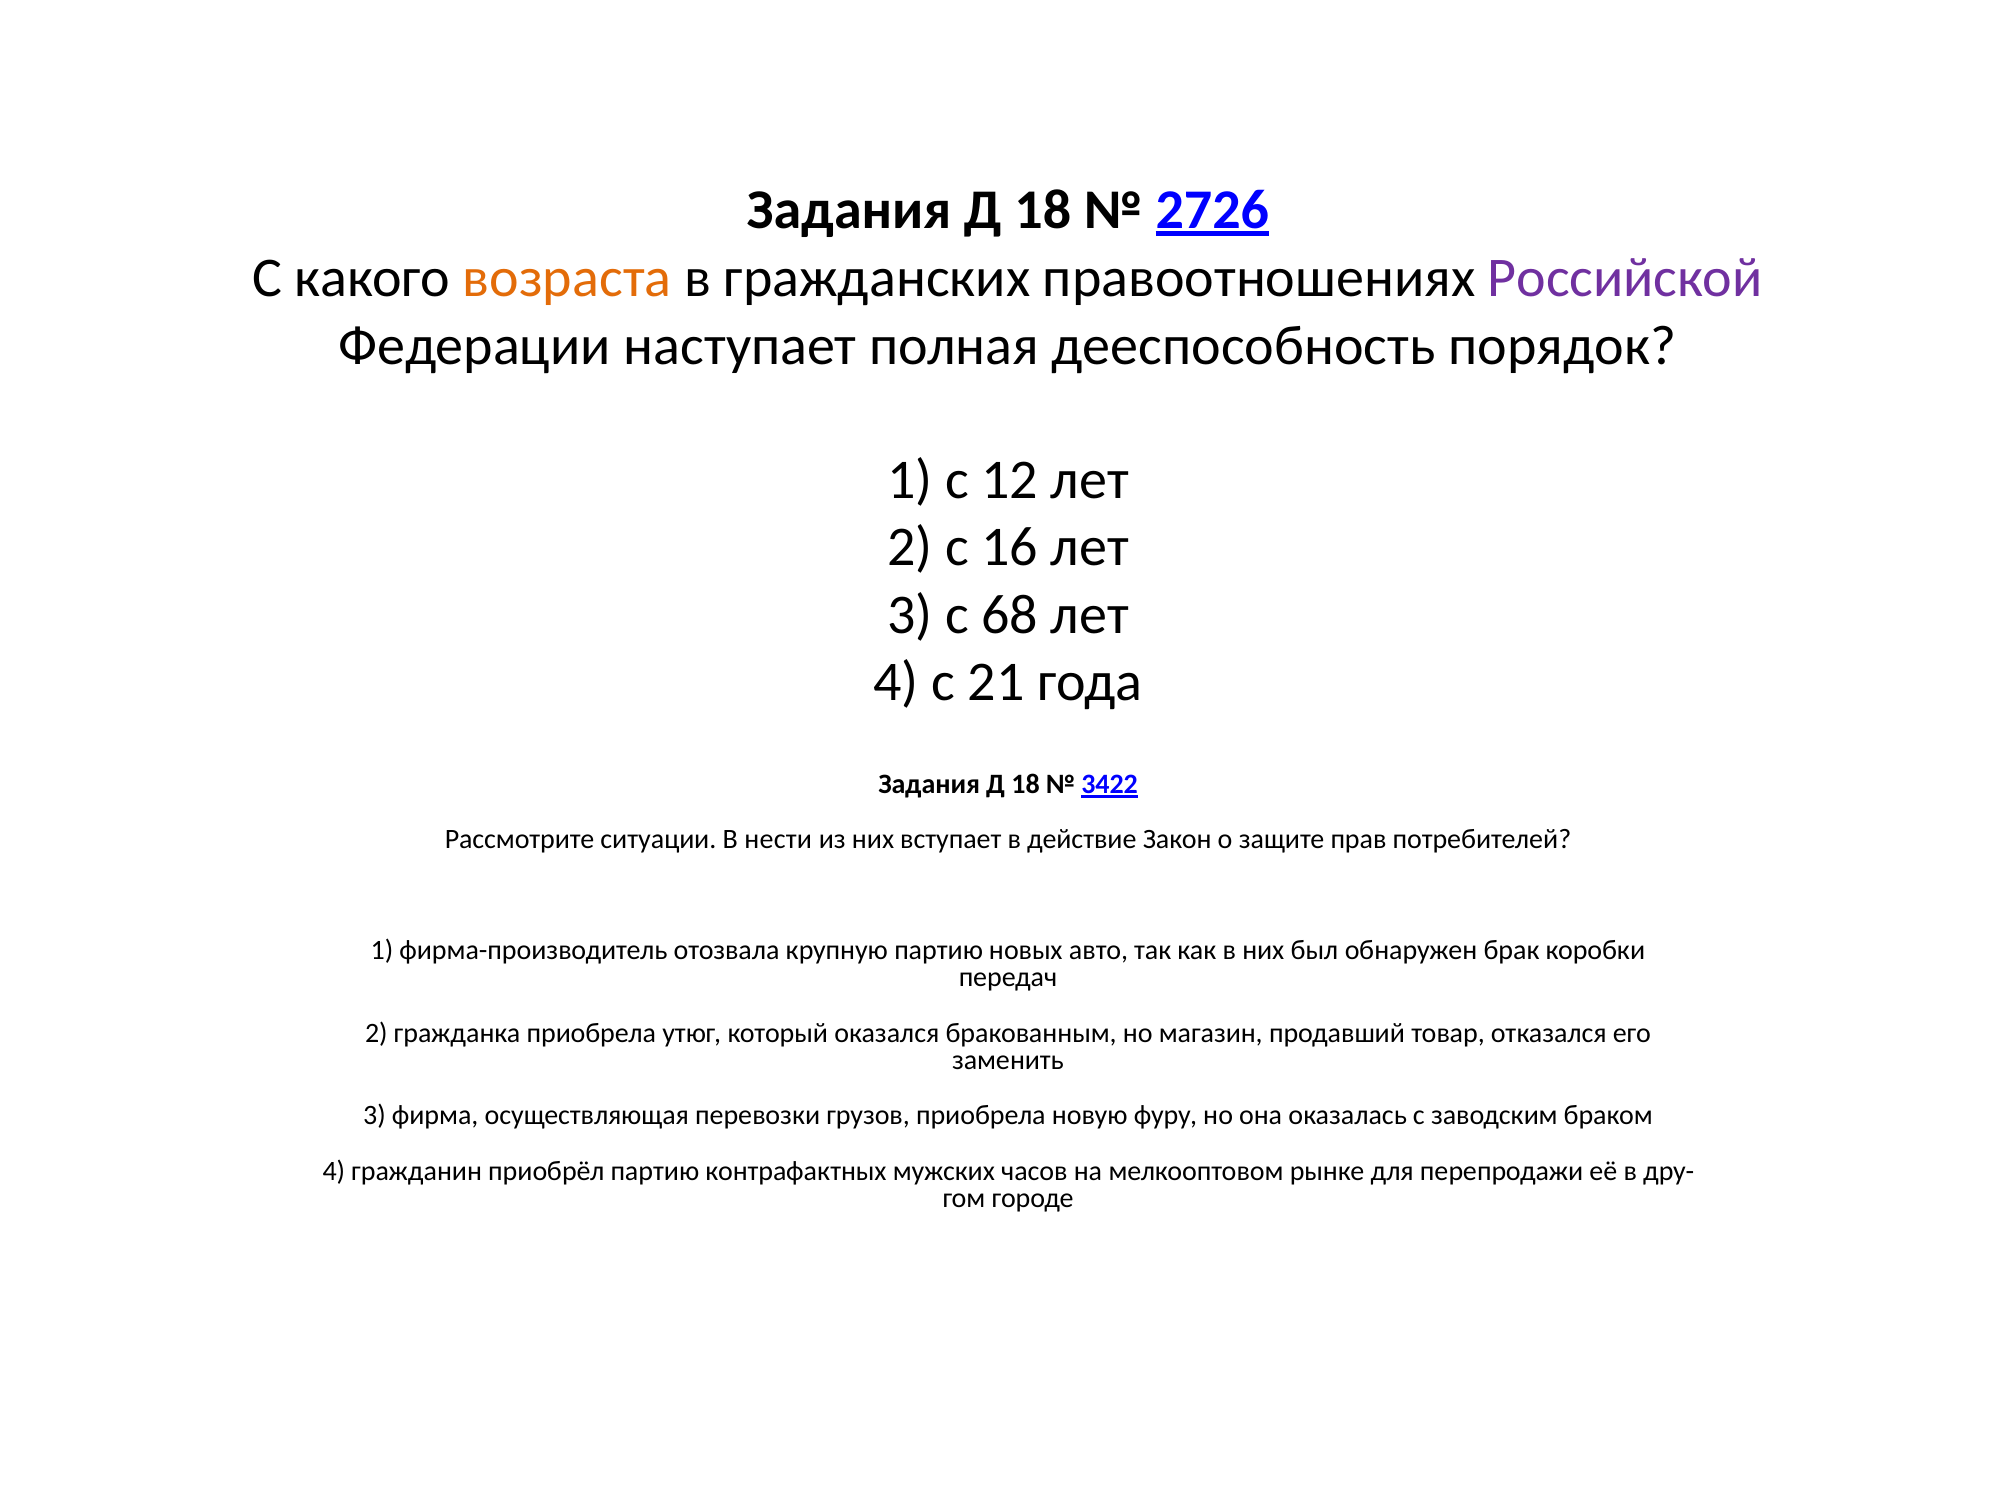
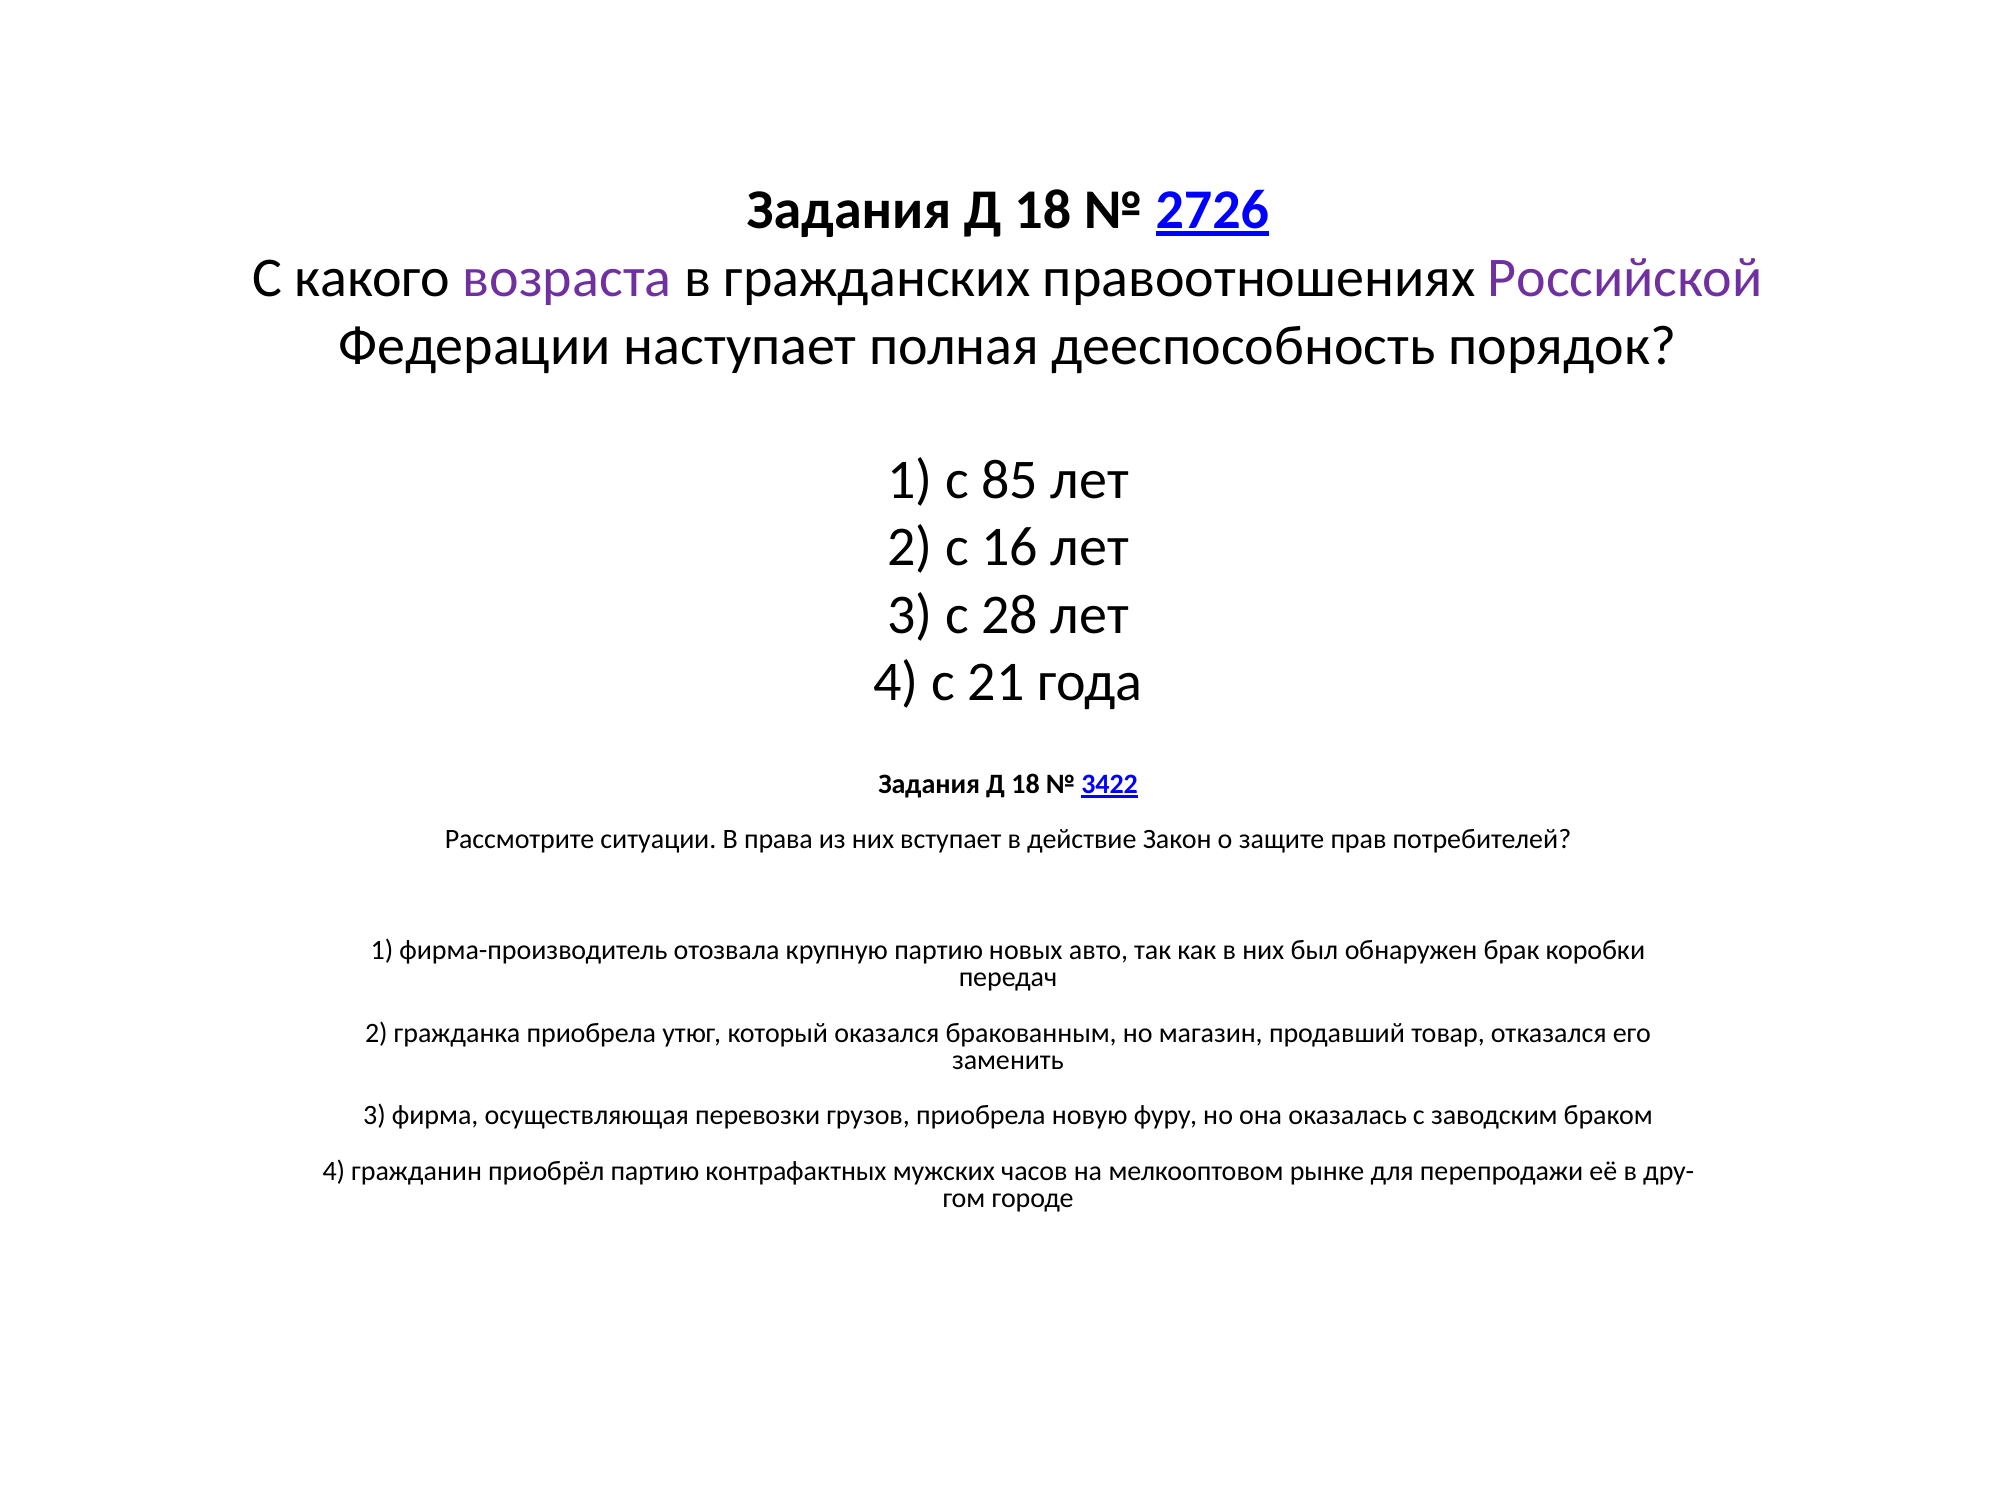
возраста colour: orange -> purple
12: 12 -> 85
68: 68 -> 28
нести: нести -> права
